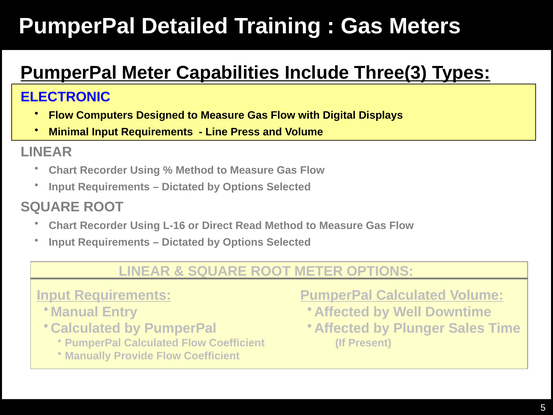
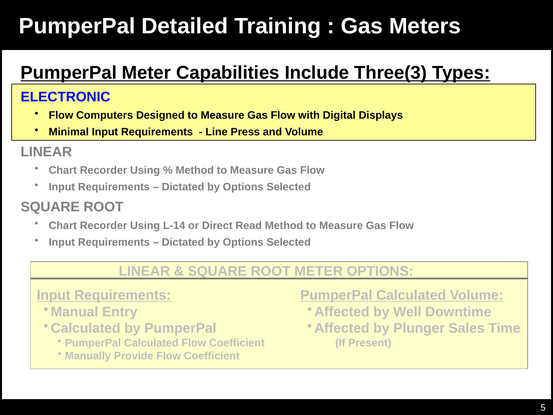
L-16: L-16 -> L-14
